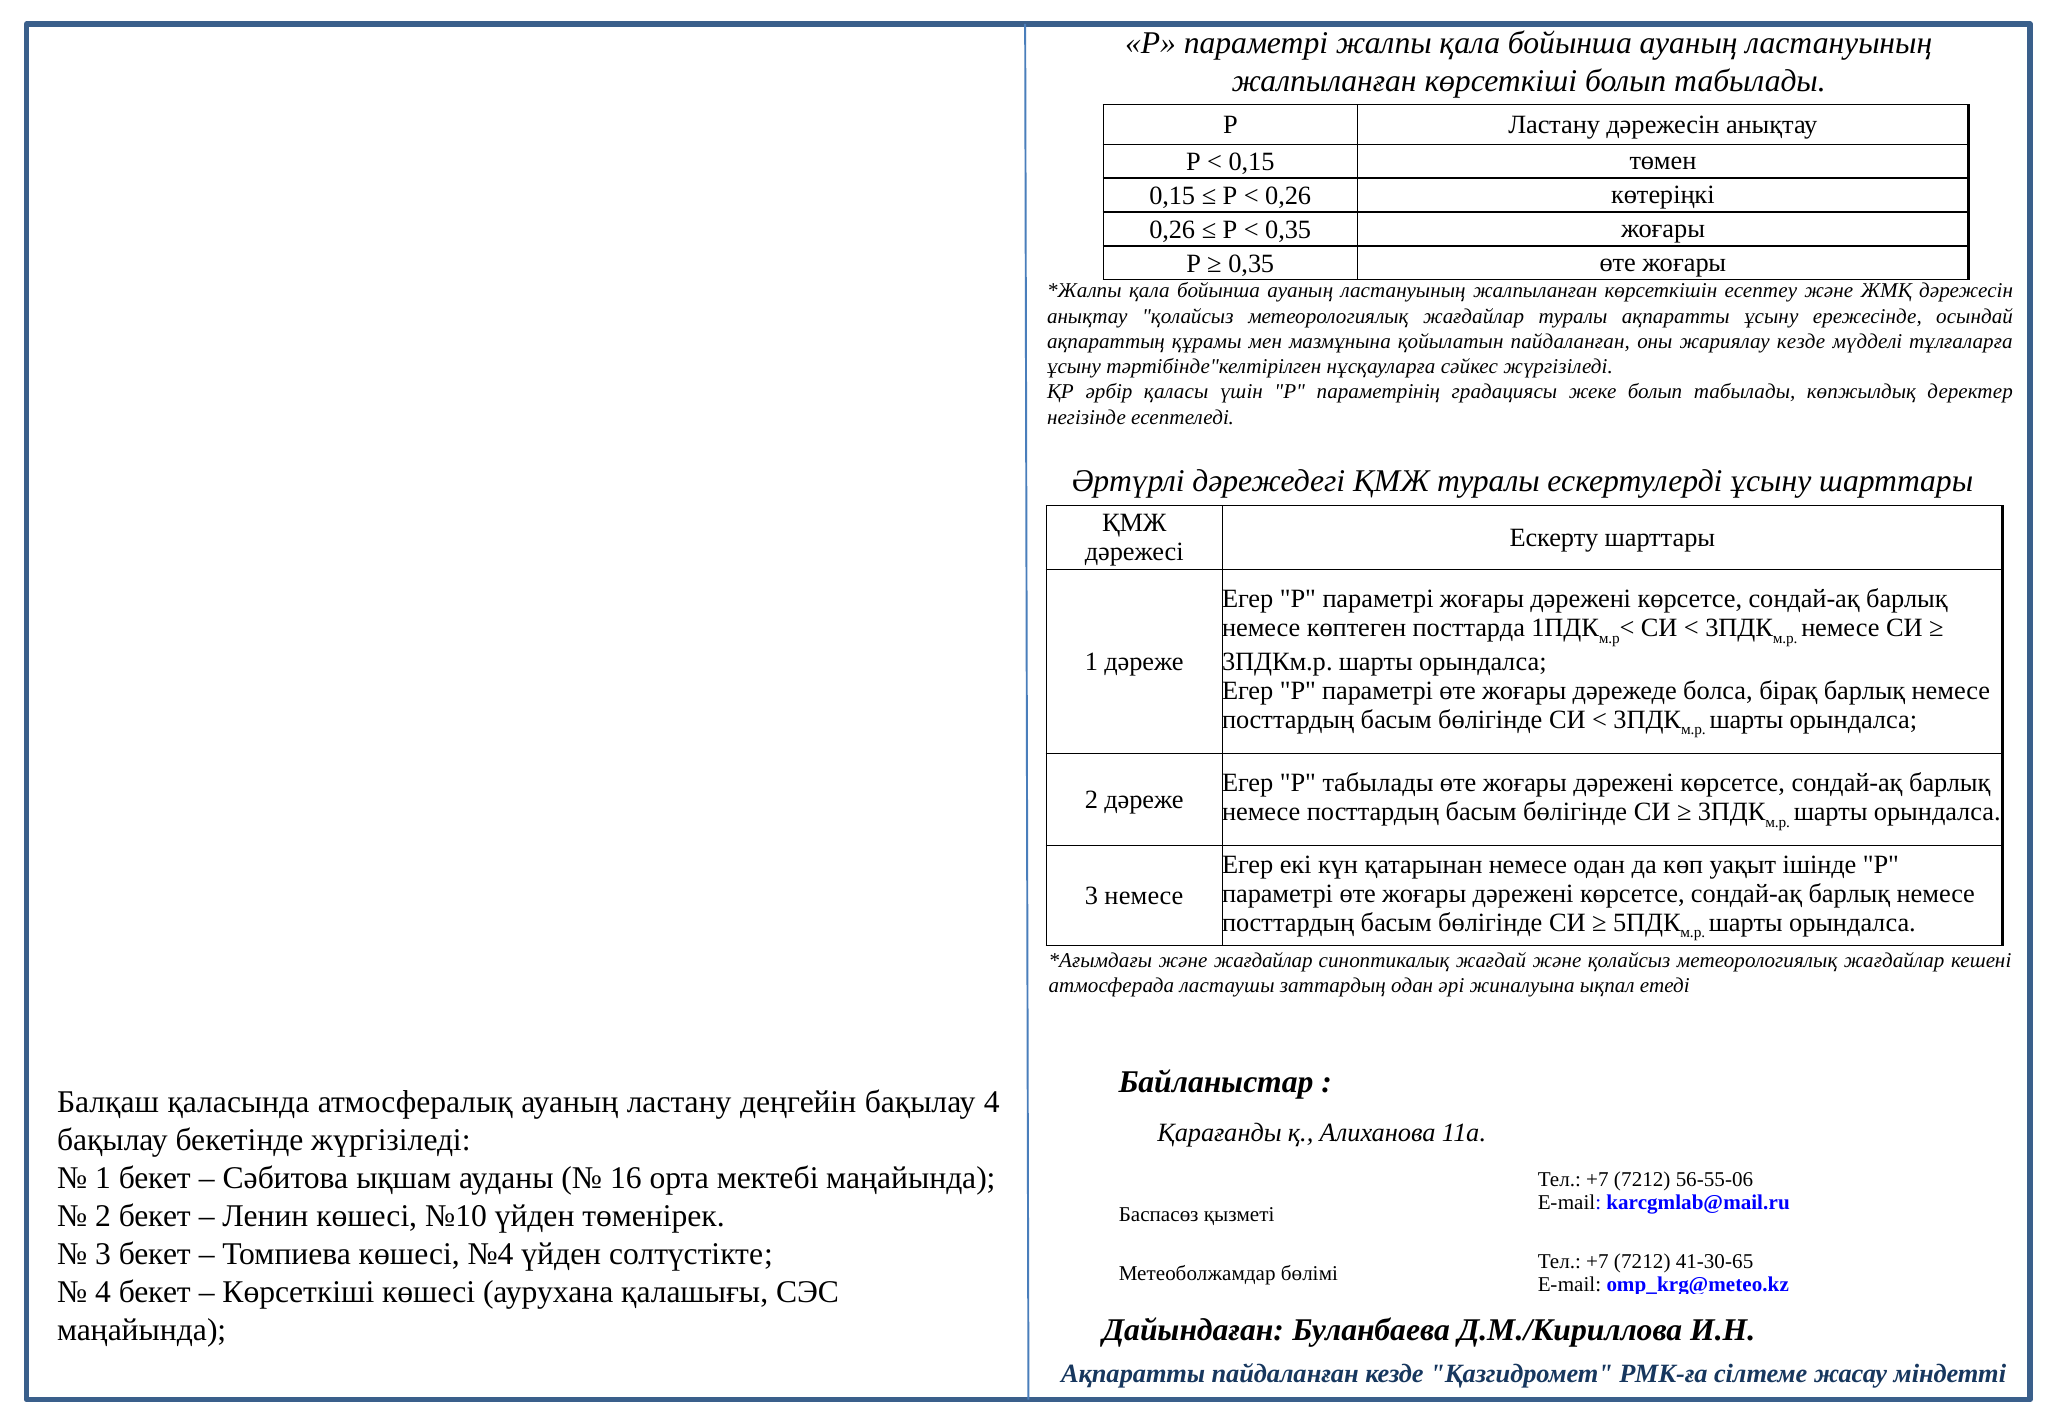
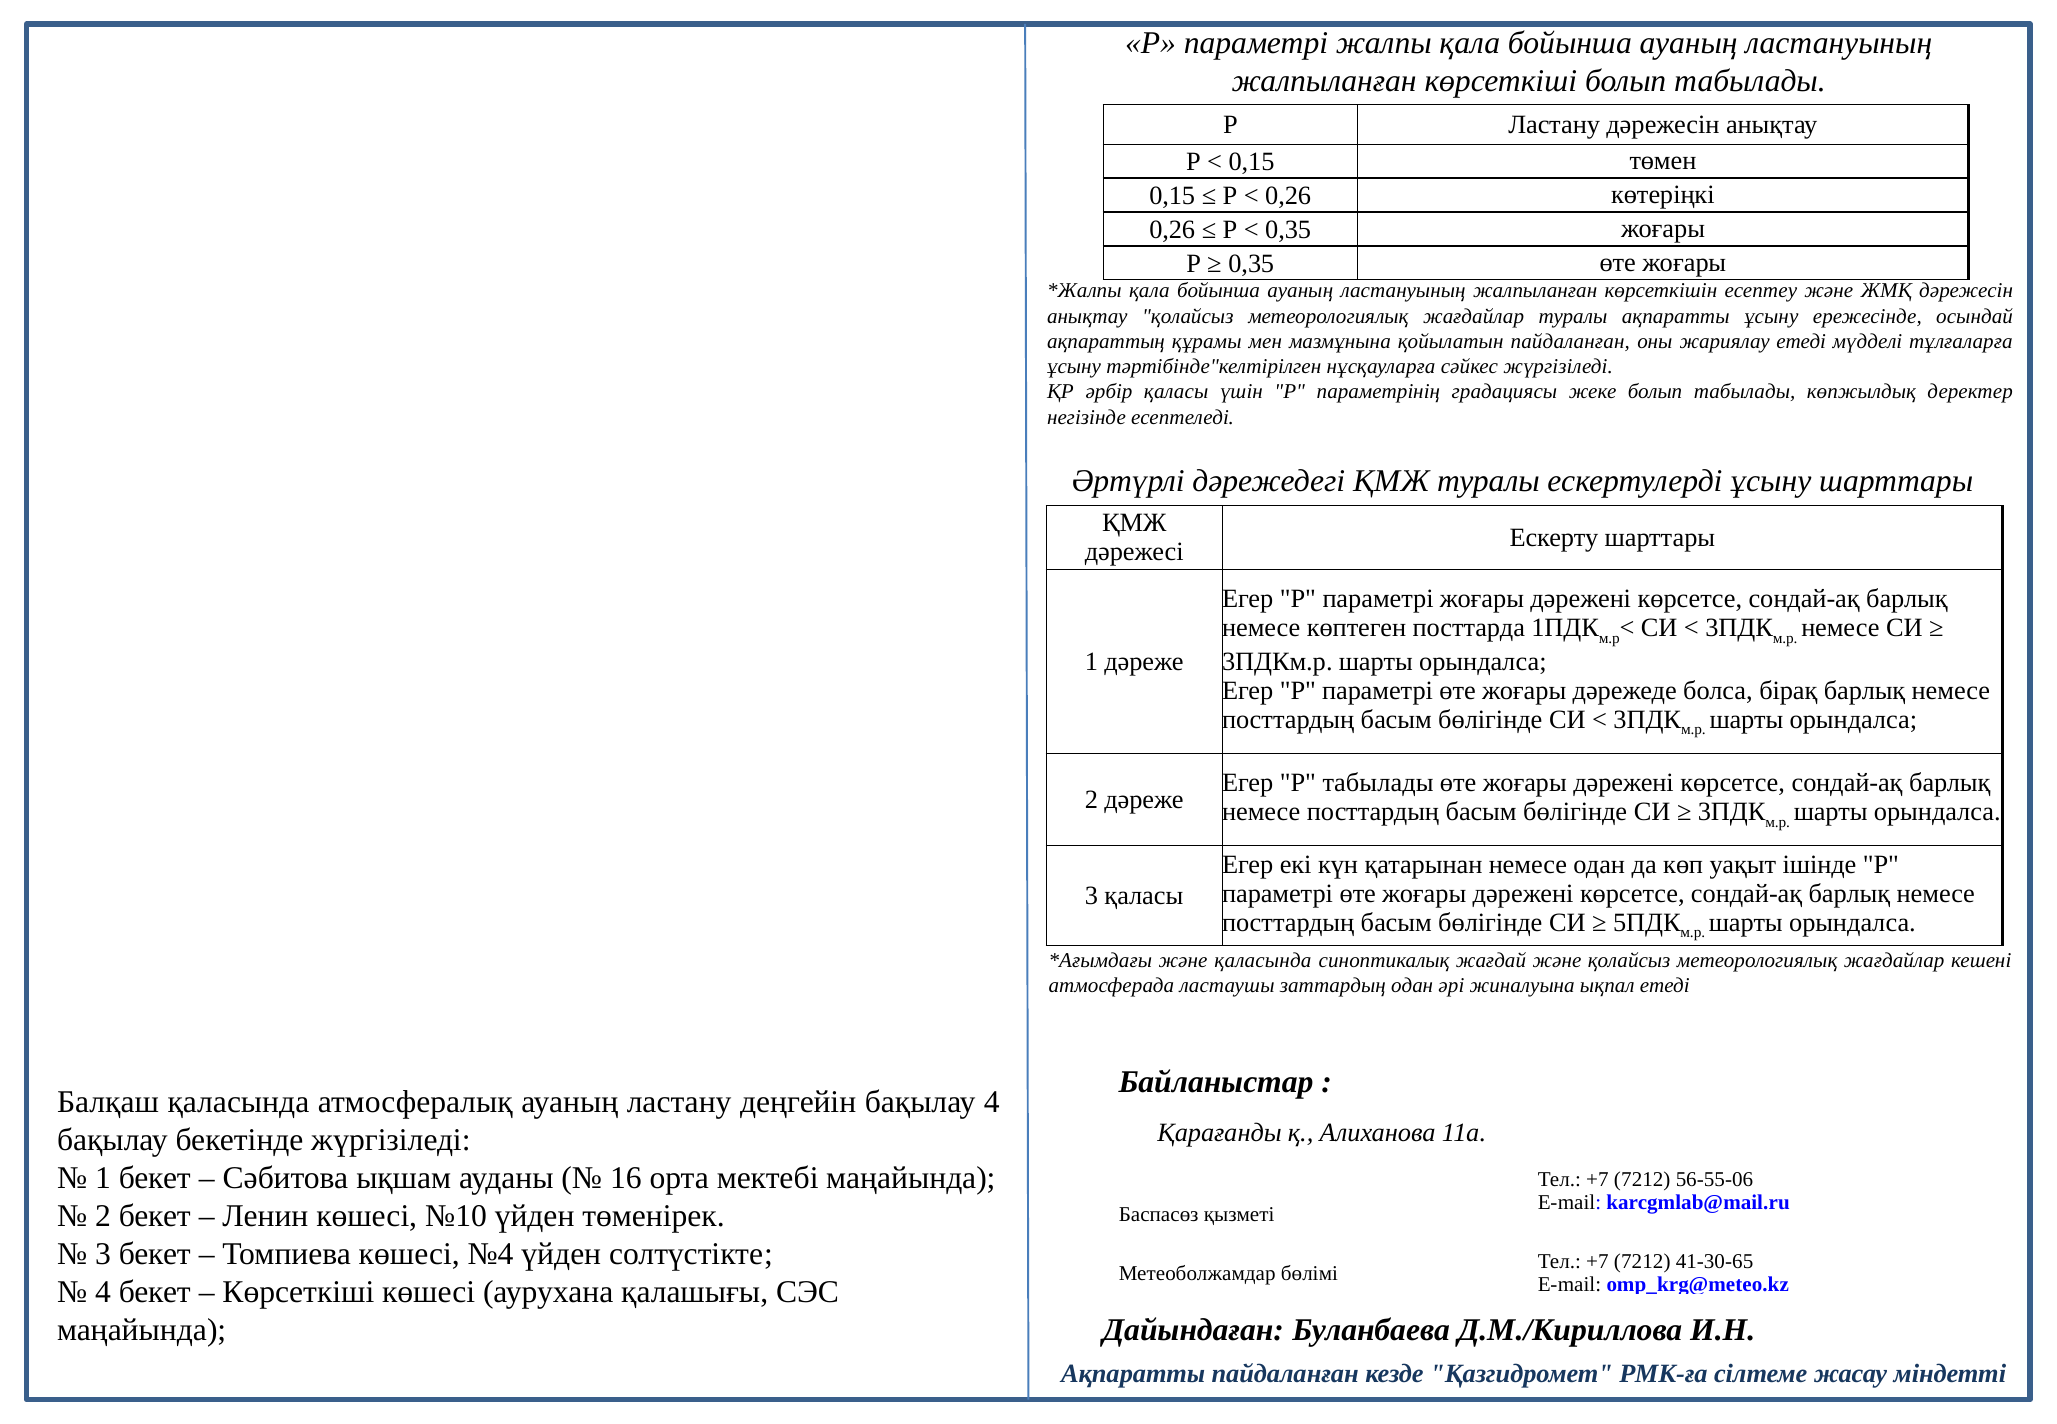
жариялау кезде: кезде -> етеді
3 немесе: немесе -> қаласы
және жағдайлар: жағдайлар -> қаласында
